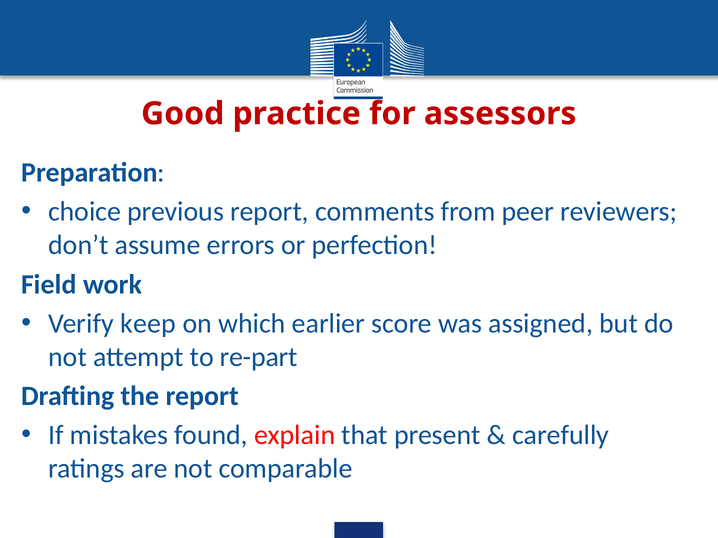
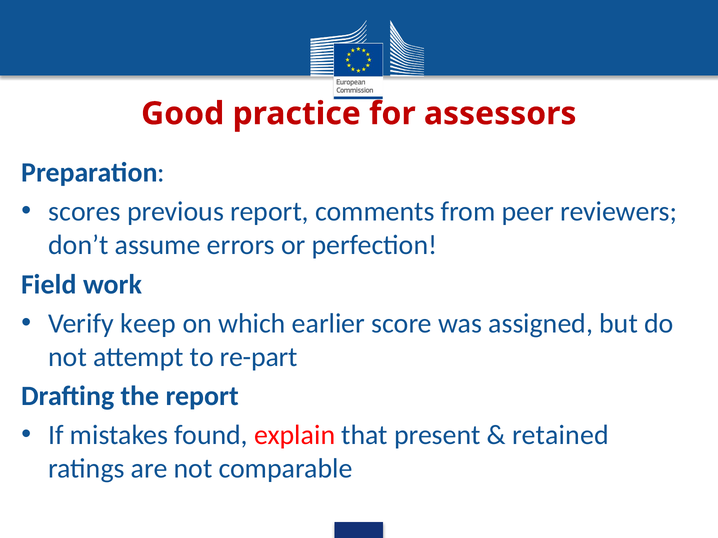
choice: choice -> scores
carefully: carefully -> retained
